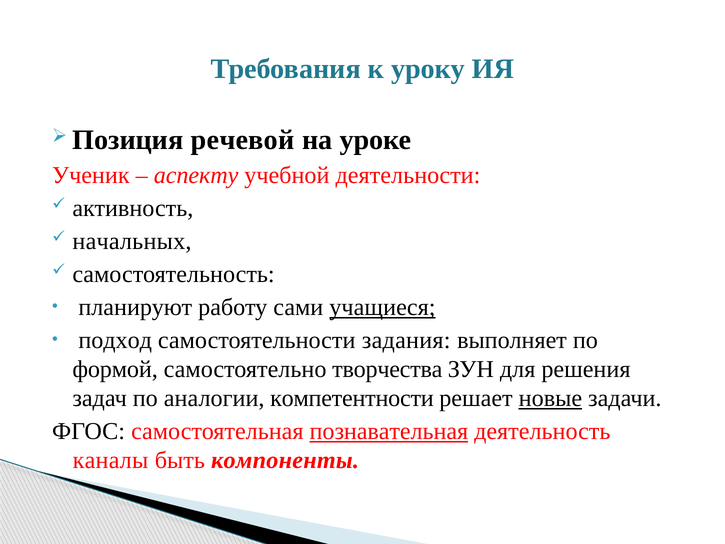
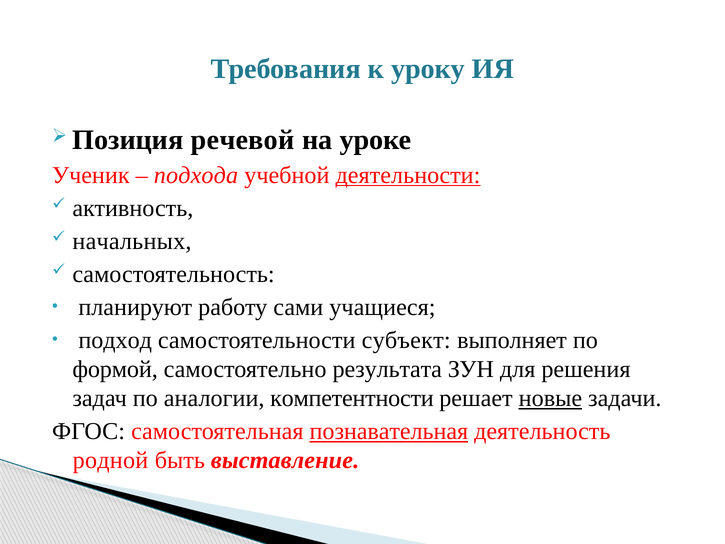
аспекту: аспекту -> подхода
деятельности underline: none -> present
учащиеся underline: present -> none
задания: задания -> субъект
творчества: творчества -> результата
каналы: каналы -> родной
компоненты: компоненты -> выставление
